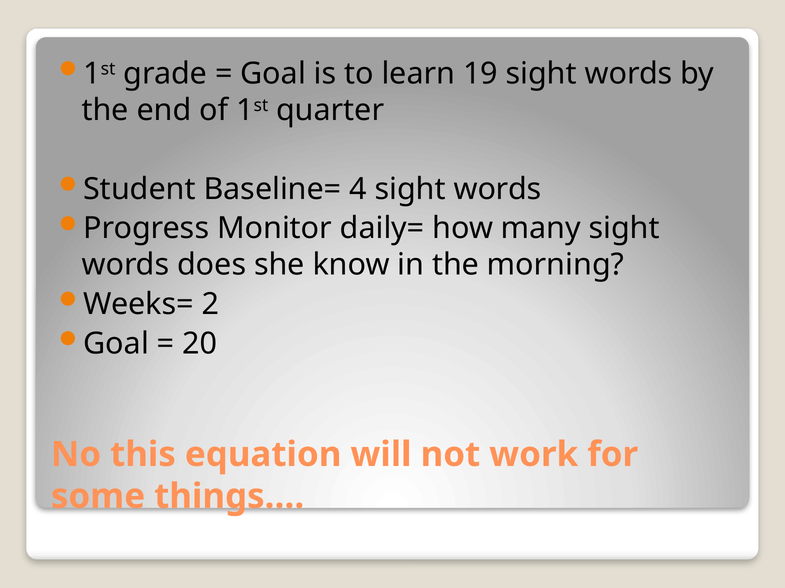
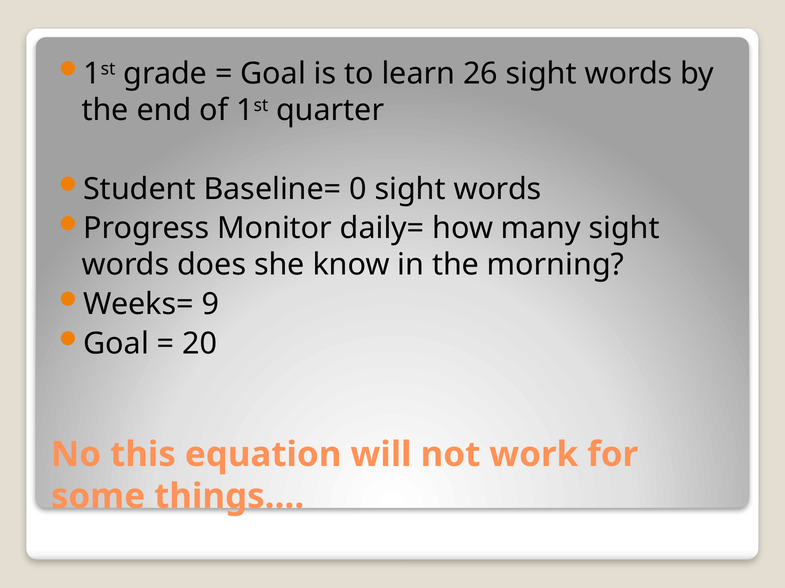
19: 19 -> 26
4: 4 -> 0
2: 2 -> 9
